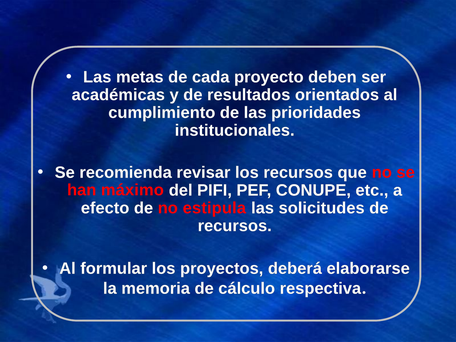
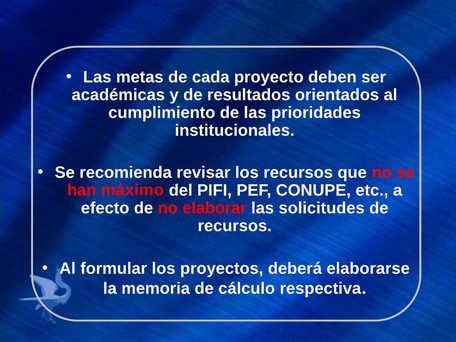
estipula: estipula -> elaborar
